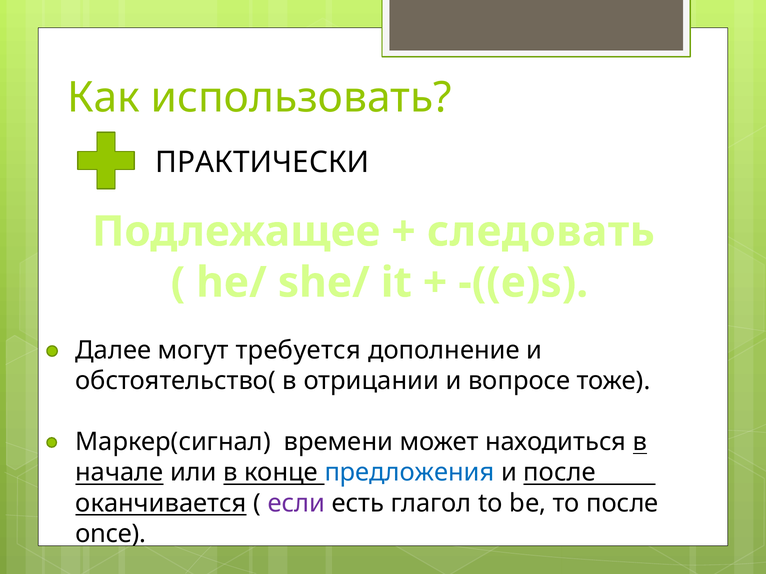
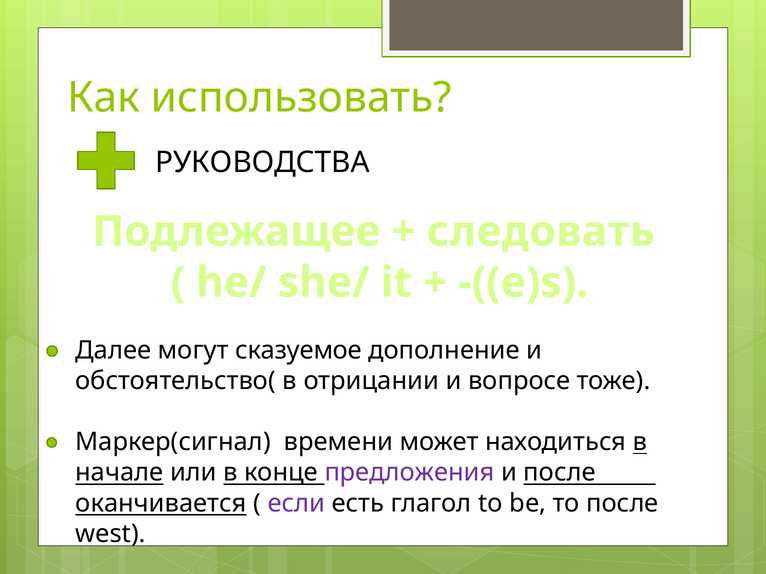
ПРАКТИЧЕСКИ: ПРАКТИЧЕСКИ -> РУКОВОДСТВА
требуется: требуется -> сказуемое
предложения colour: blue -> purple
once: once -> west
